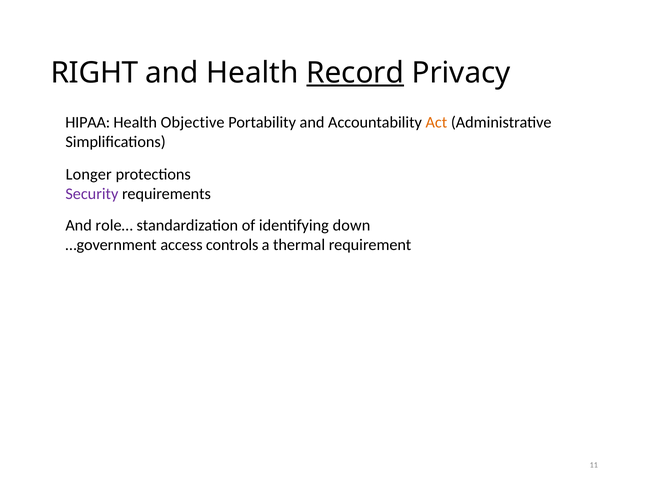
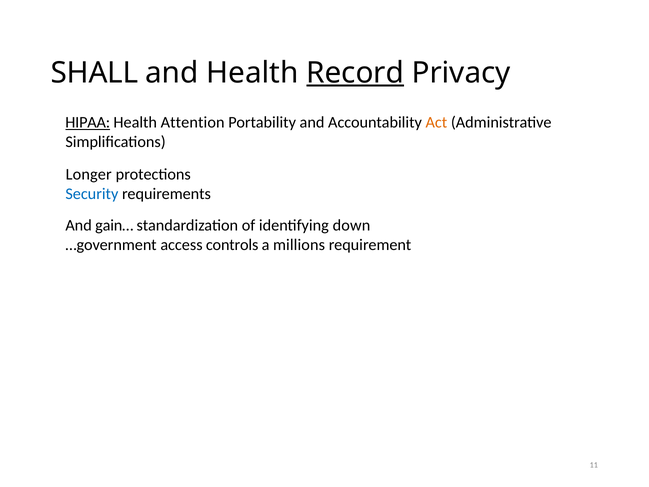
RIGHT: RIGHT -> SHALL
HIPAA underline: none -> present
Objective: Objective -> Attention
Security colour: purple -> blue
role…: role… -> gain…
thermal: thermal -> millions
